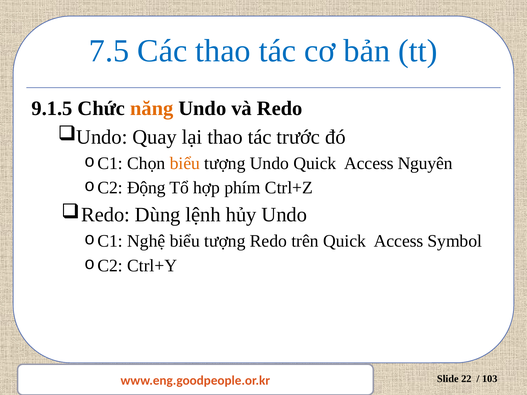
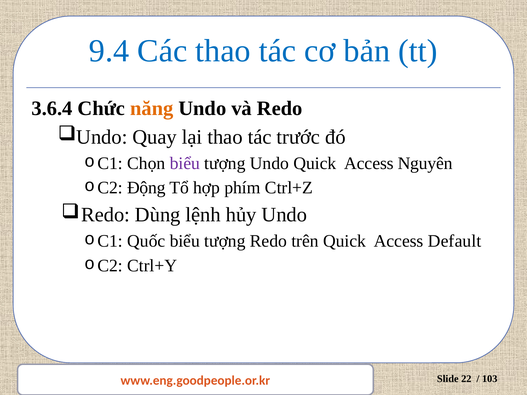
7.5: 7.5 -> 9.4
9.1.5: 9.1.5 -> 3.6.4
biểu at (185, 163) colour: orange -> purple
Nghệ: Nghệ -> Quốc
Symbol: Symbol -> Default
